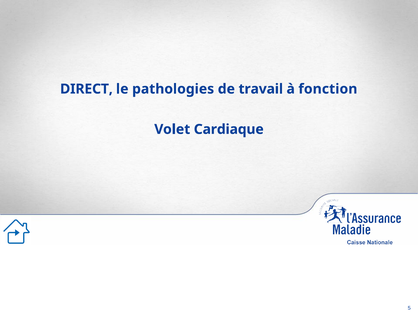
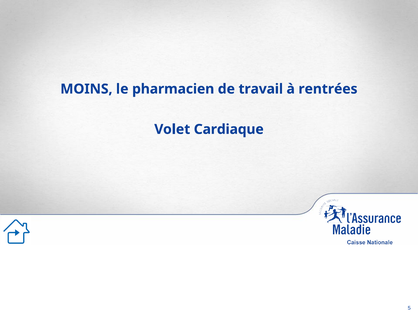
DIRECT: DIRECT -> MOINS
pathologies: pathologies -> pharmacien
fonction: fonction -> rentrées
